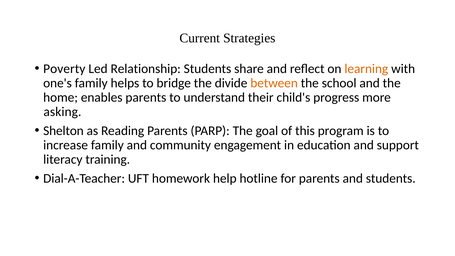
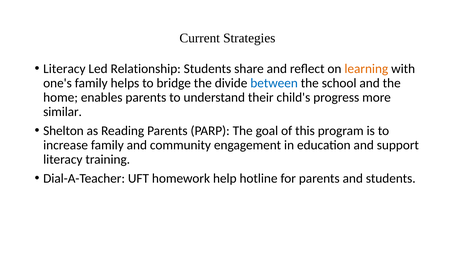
Poverty at (64, 69): Poverty -> Literacy
between colour: orange -> blue
asking: asking -> similar
